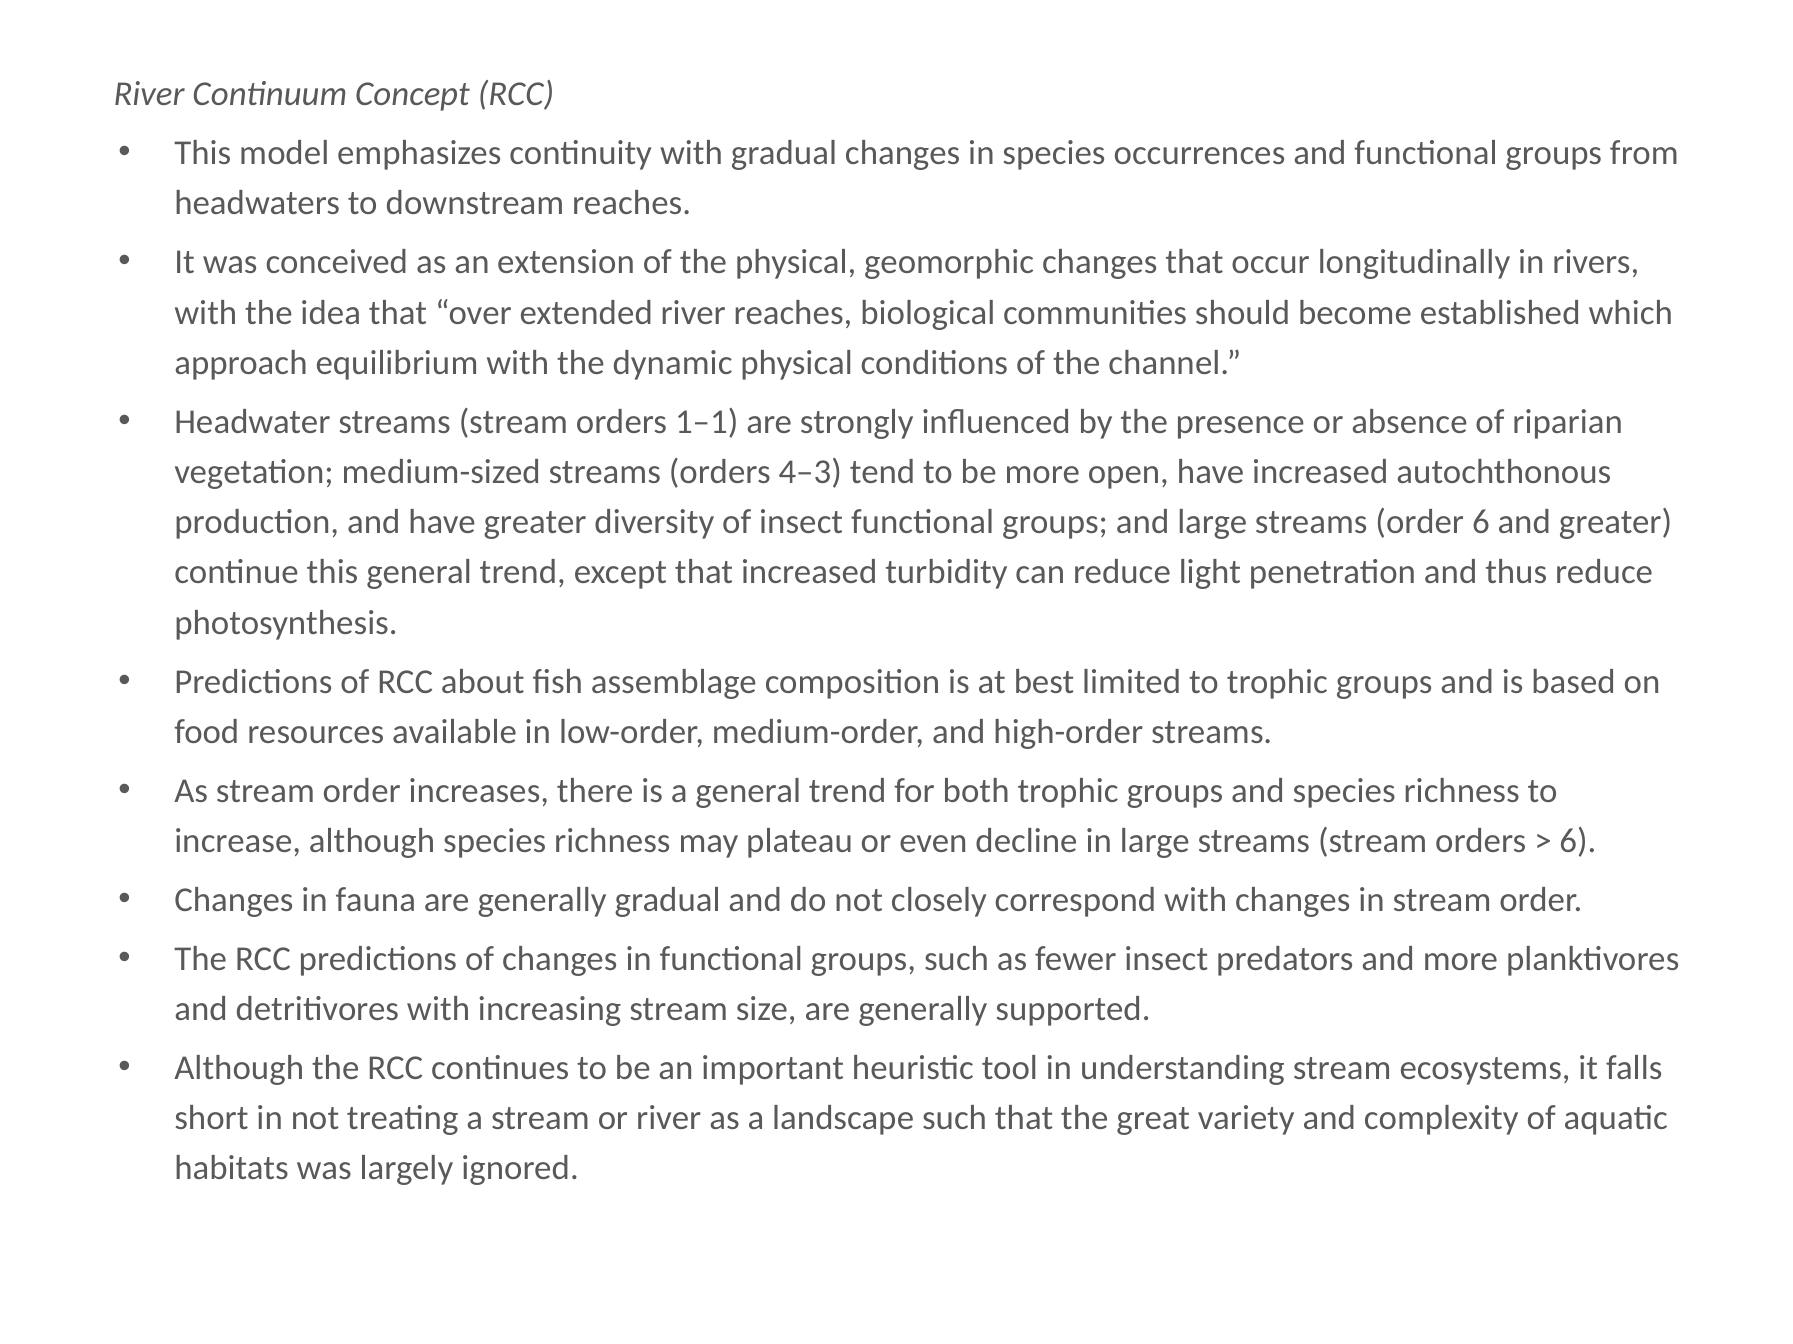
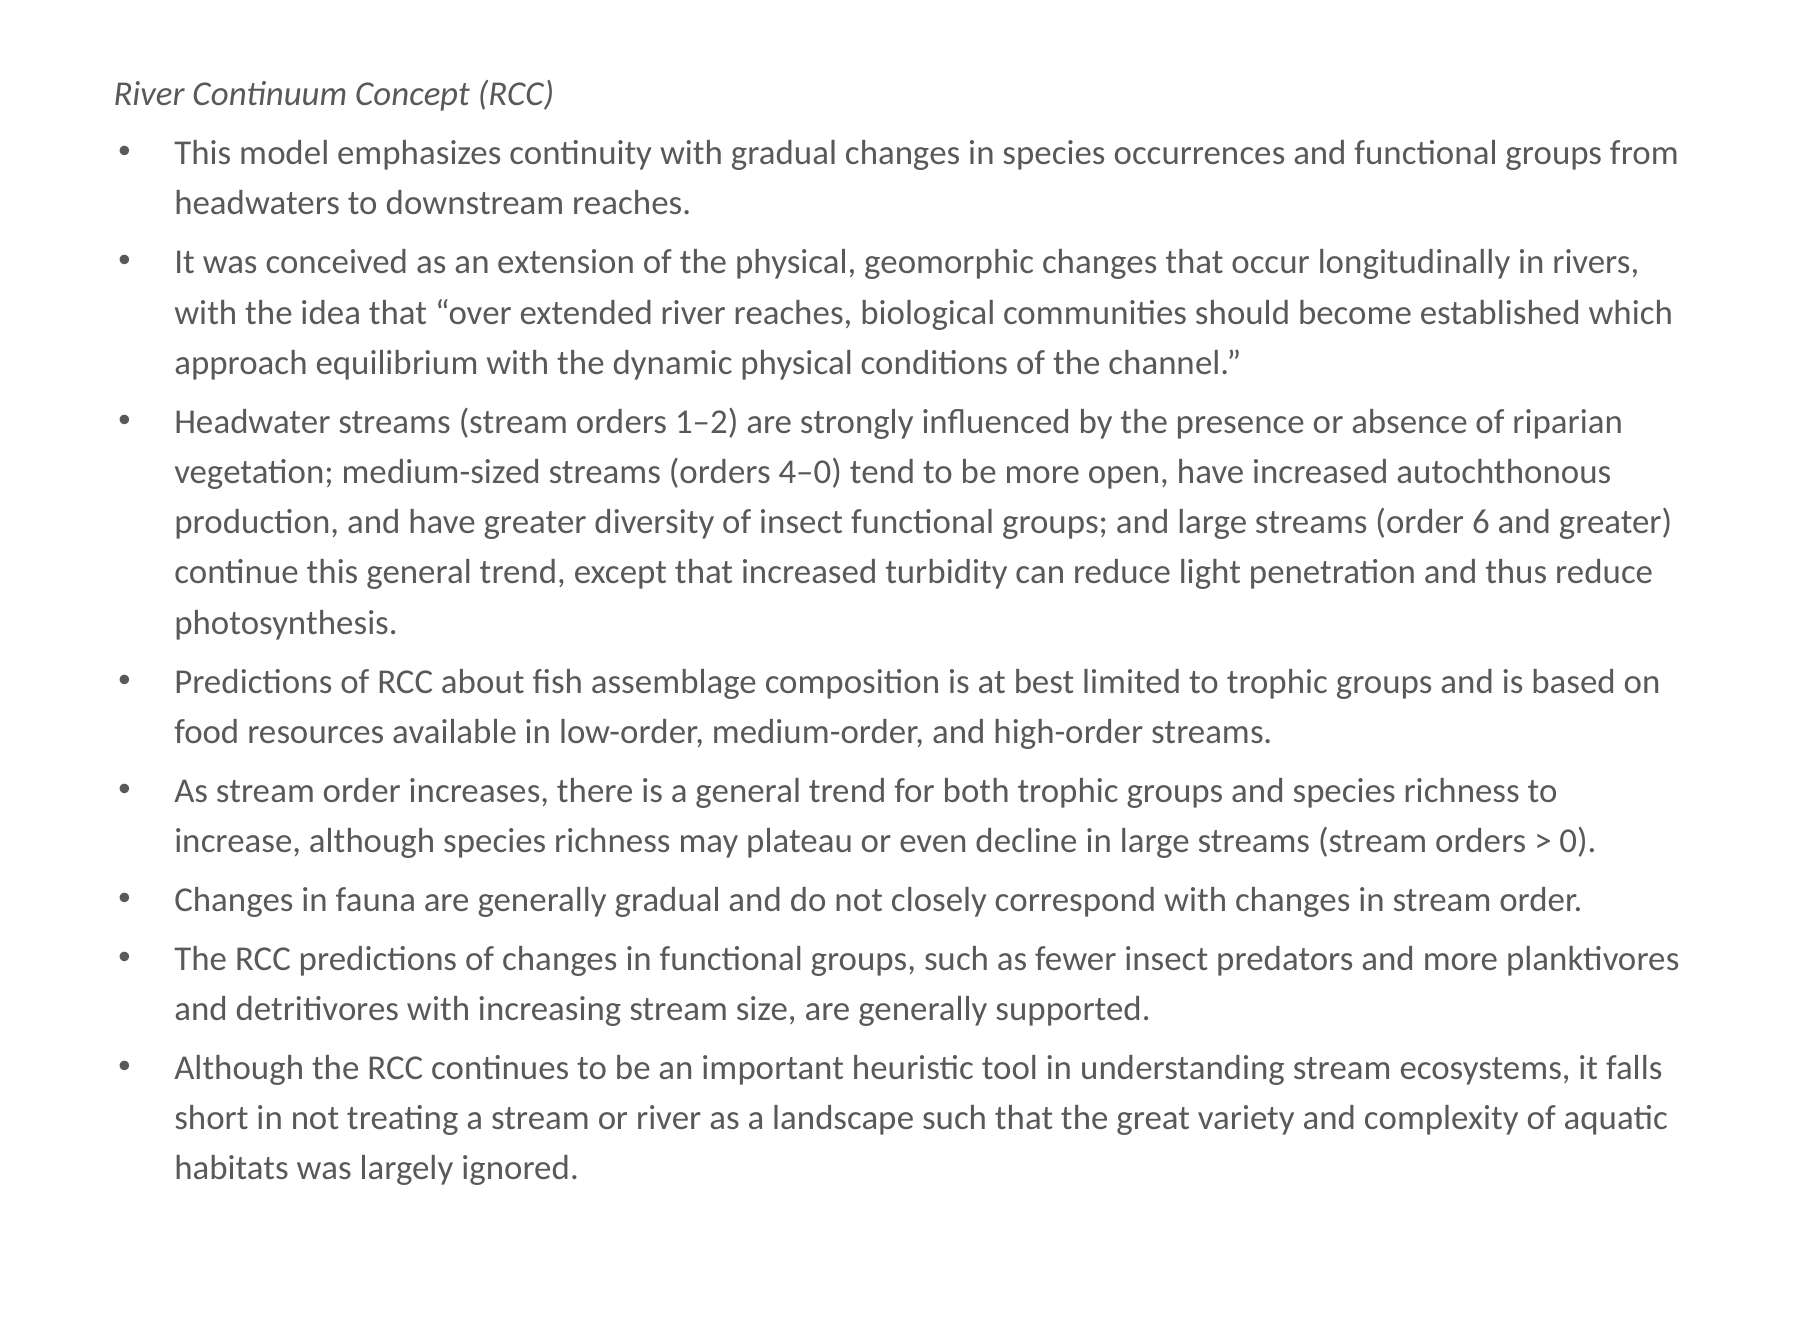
1–1: 1–1 -> 1–2
4–3: 4–3 -> 4–0
6 at (1578, 841): 6 -> 0
